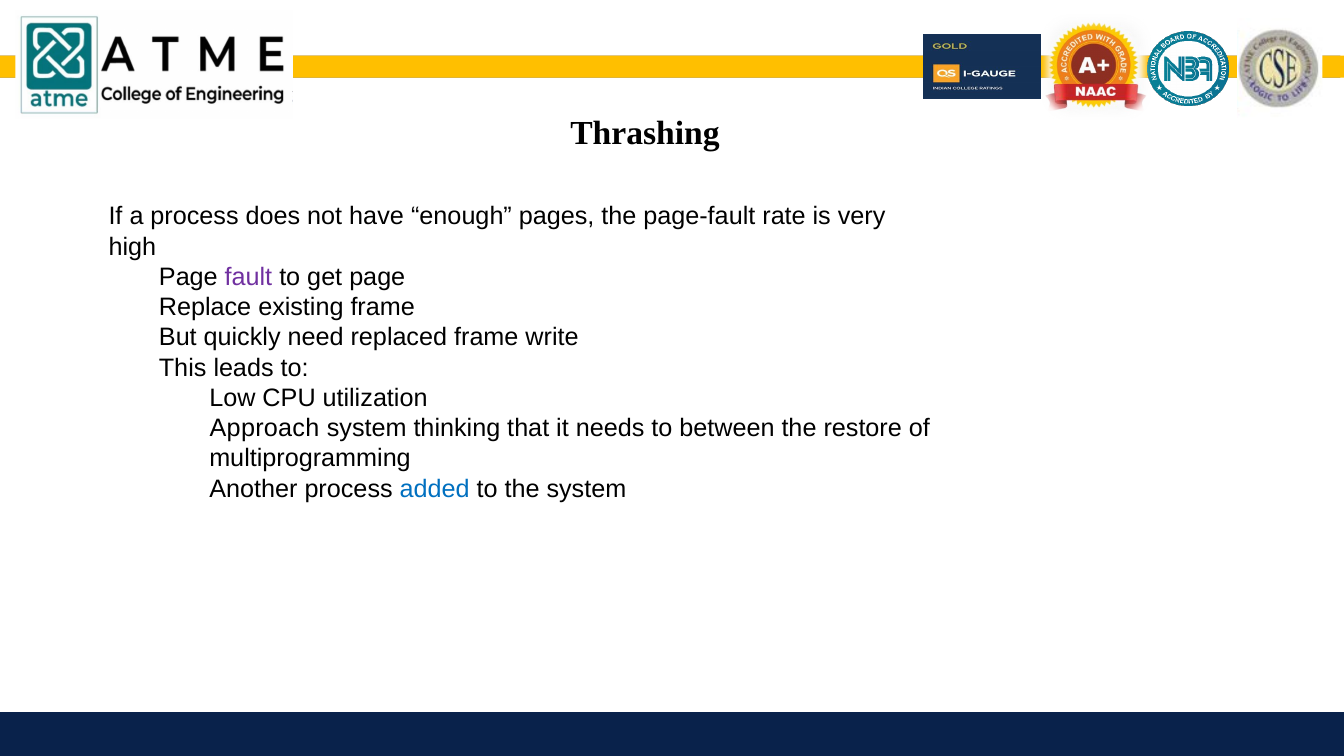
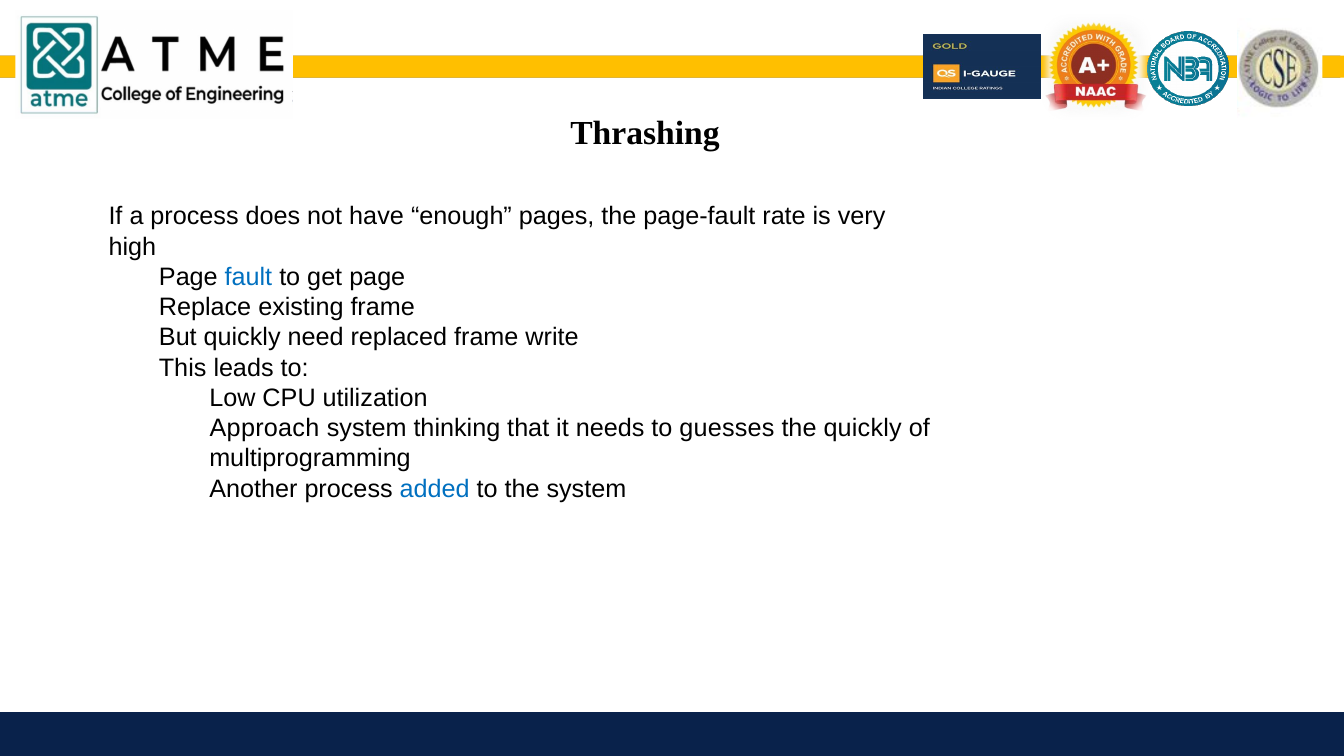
fault colour: purple -> blue
between: between -> guesses
the restore: restore -> quickly
